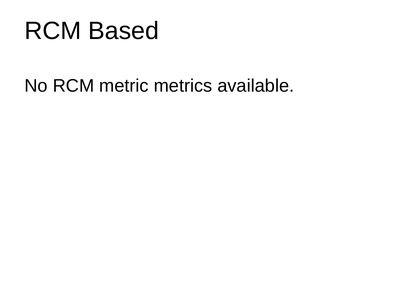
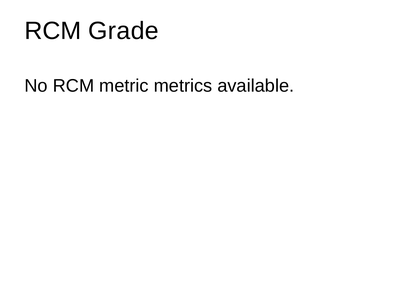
Based: Based -> Grade
